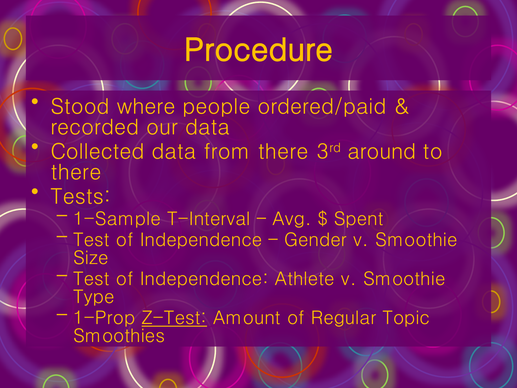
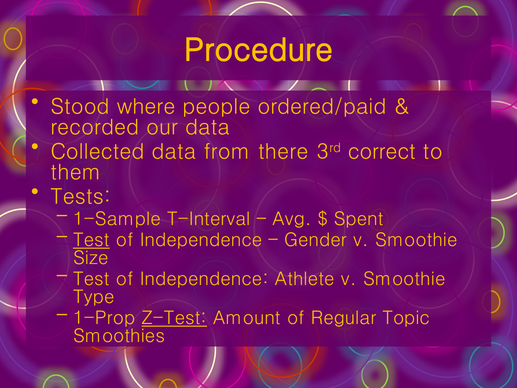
around: around -> correct
there at (76, 172): there -> them
Test at (91, 240) underline: none -> present
